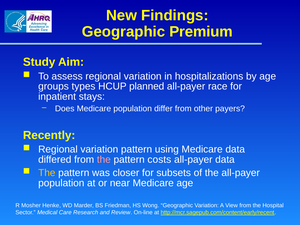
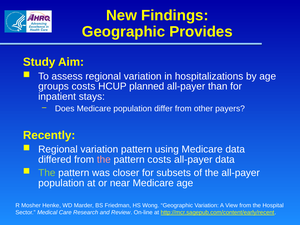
Premium: Premium -> Provides
groups types: types -> costs
race: race -> than
The at (47, 173) colour: yellow -> light green
